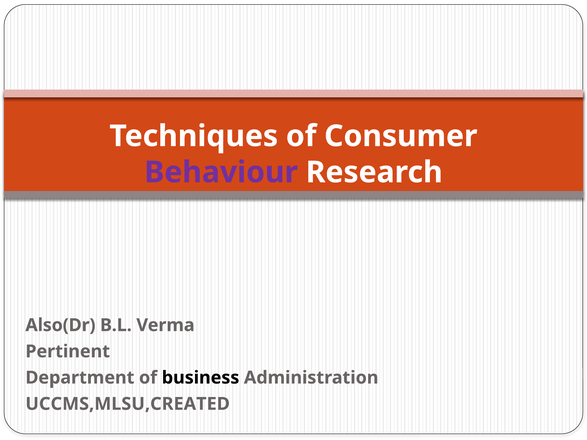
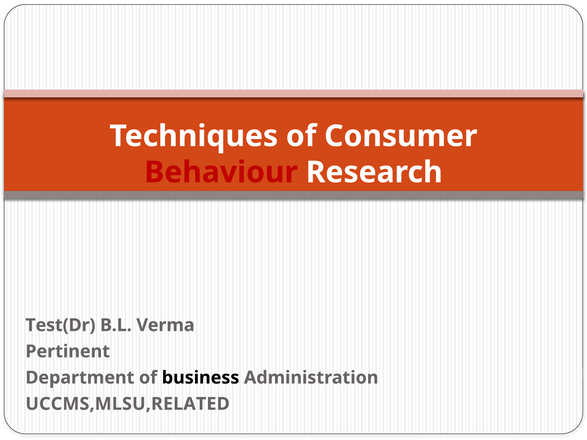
Behaviour colour: purple -> red
Also(Dr: Also(Dr -> Test(Dr
UCCMS,MLSU,CREATED: UCCMS,MLSU,CREATED -> UCCMS,MLSU,RELATED
